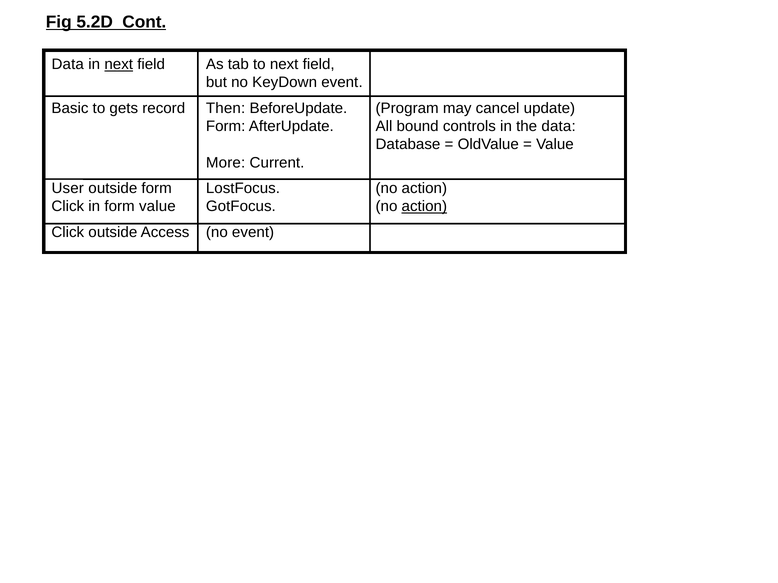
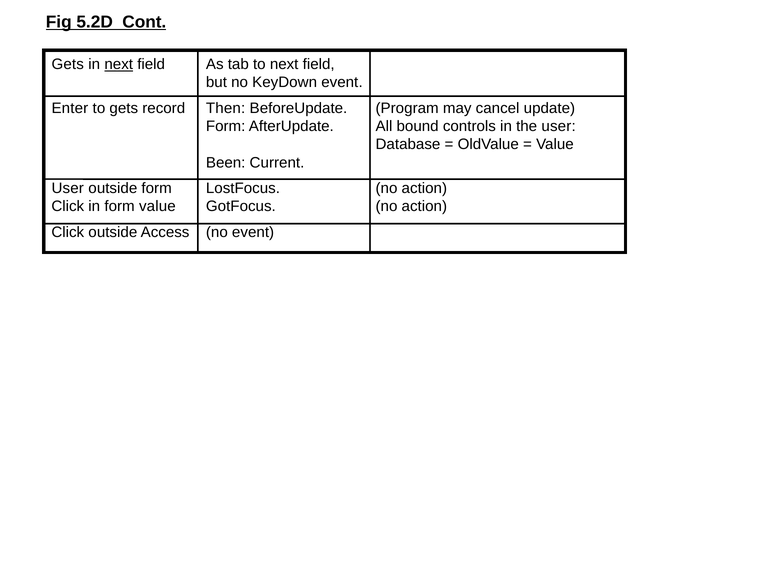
Data at (68, 64): Data -> Gets
Basic: Basic -> Enter
the data: data -> user
More: More -> Been
action at (424, 207) underline: present -> none
